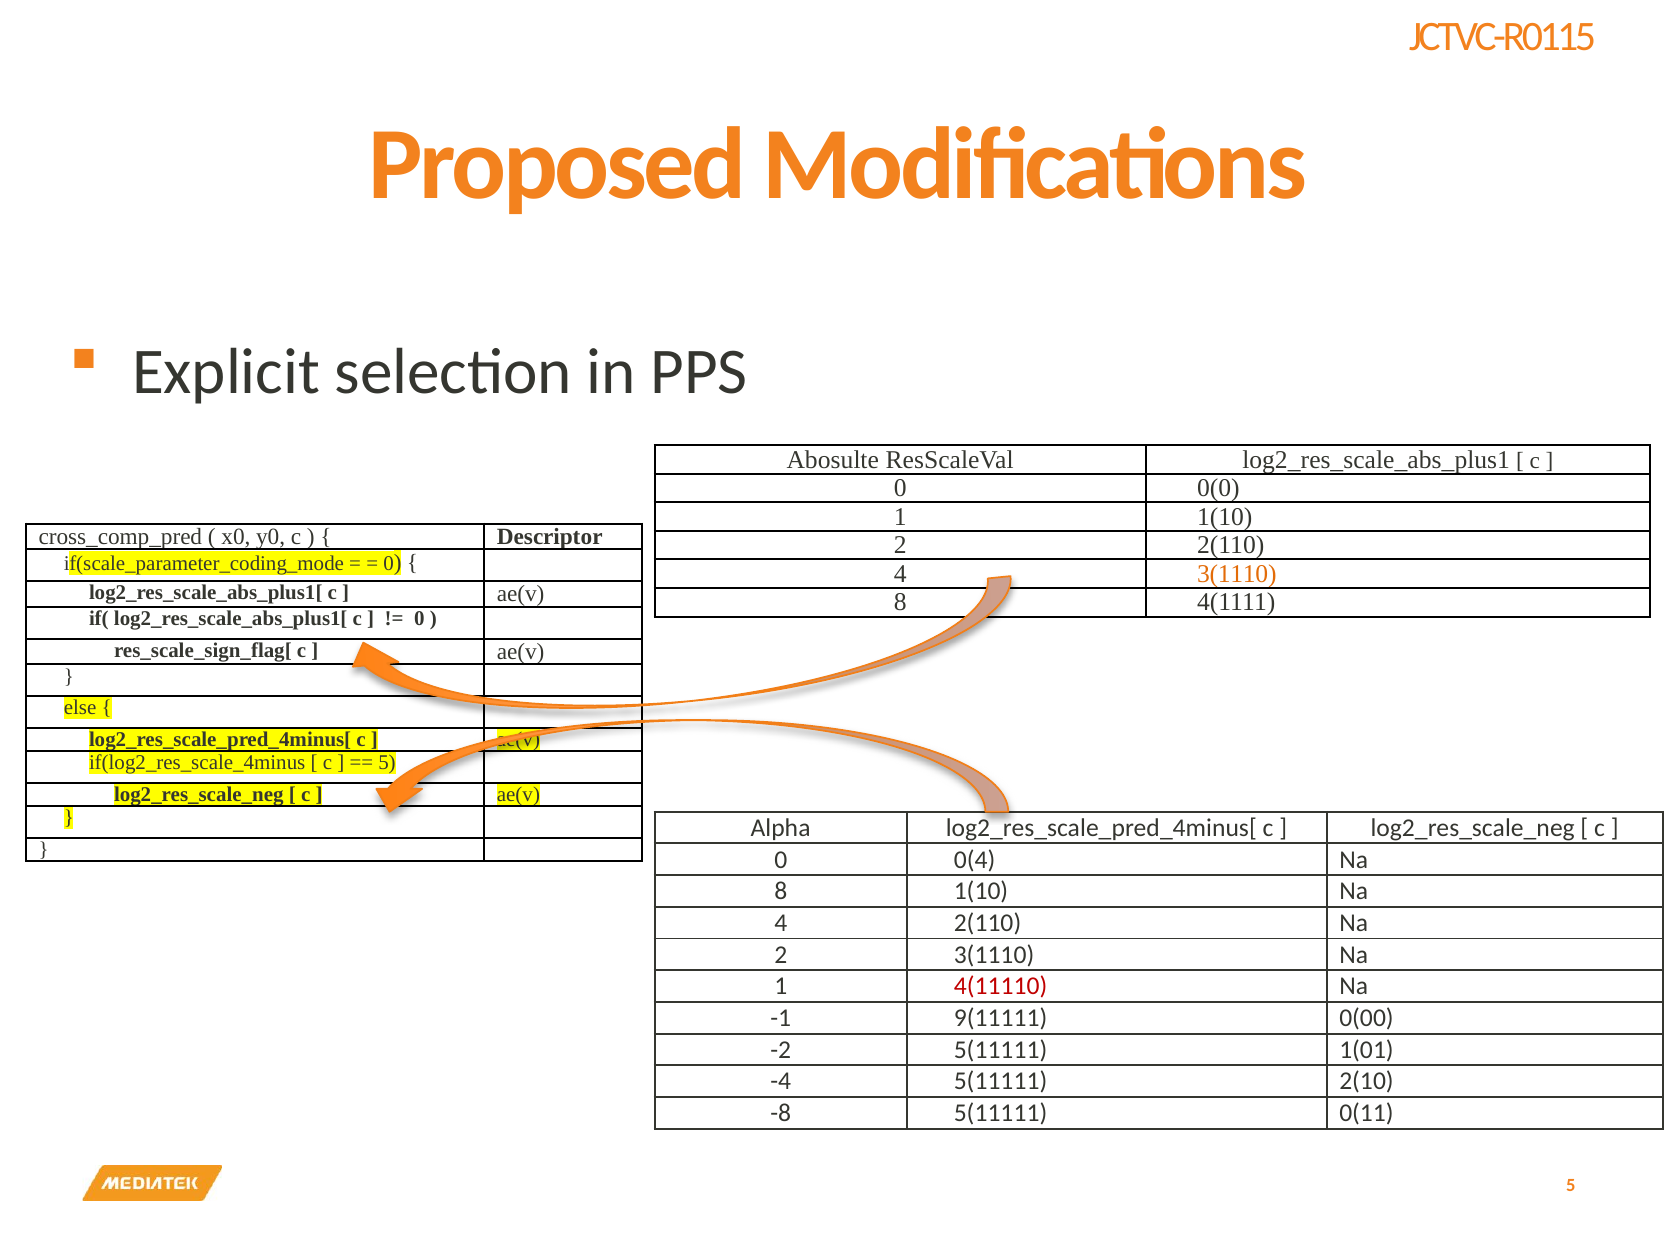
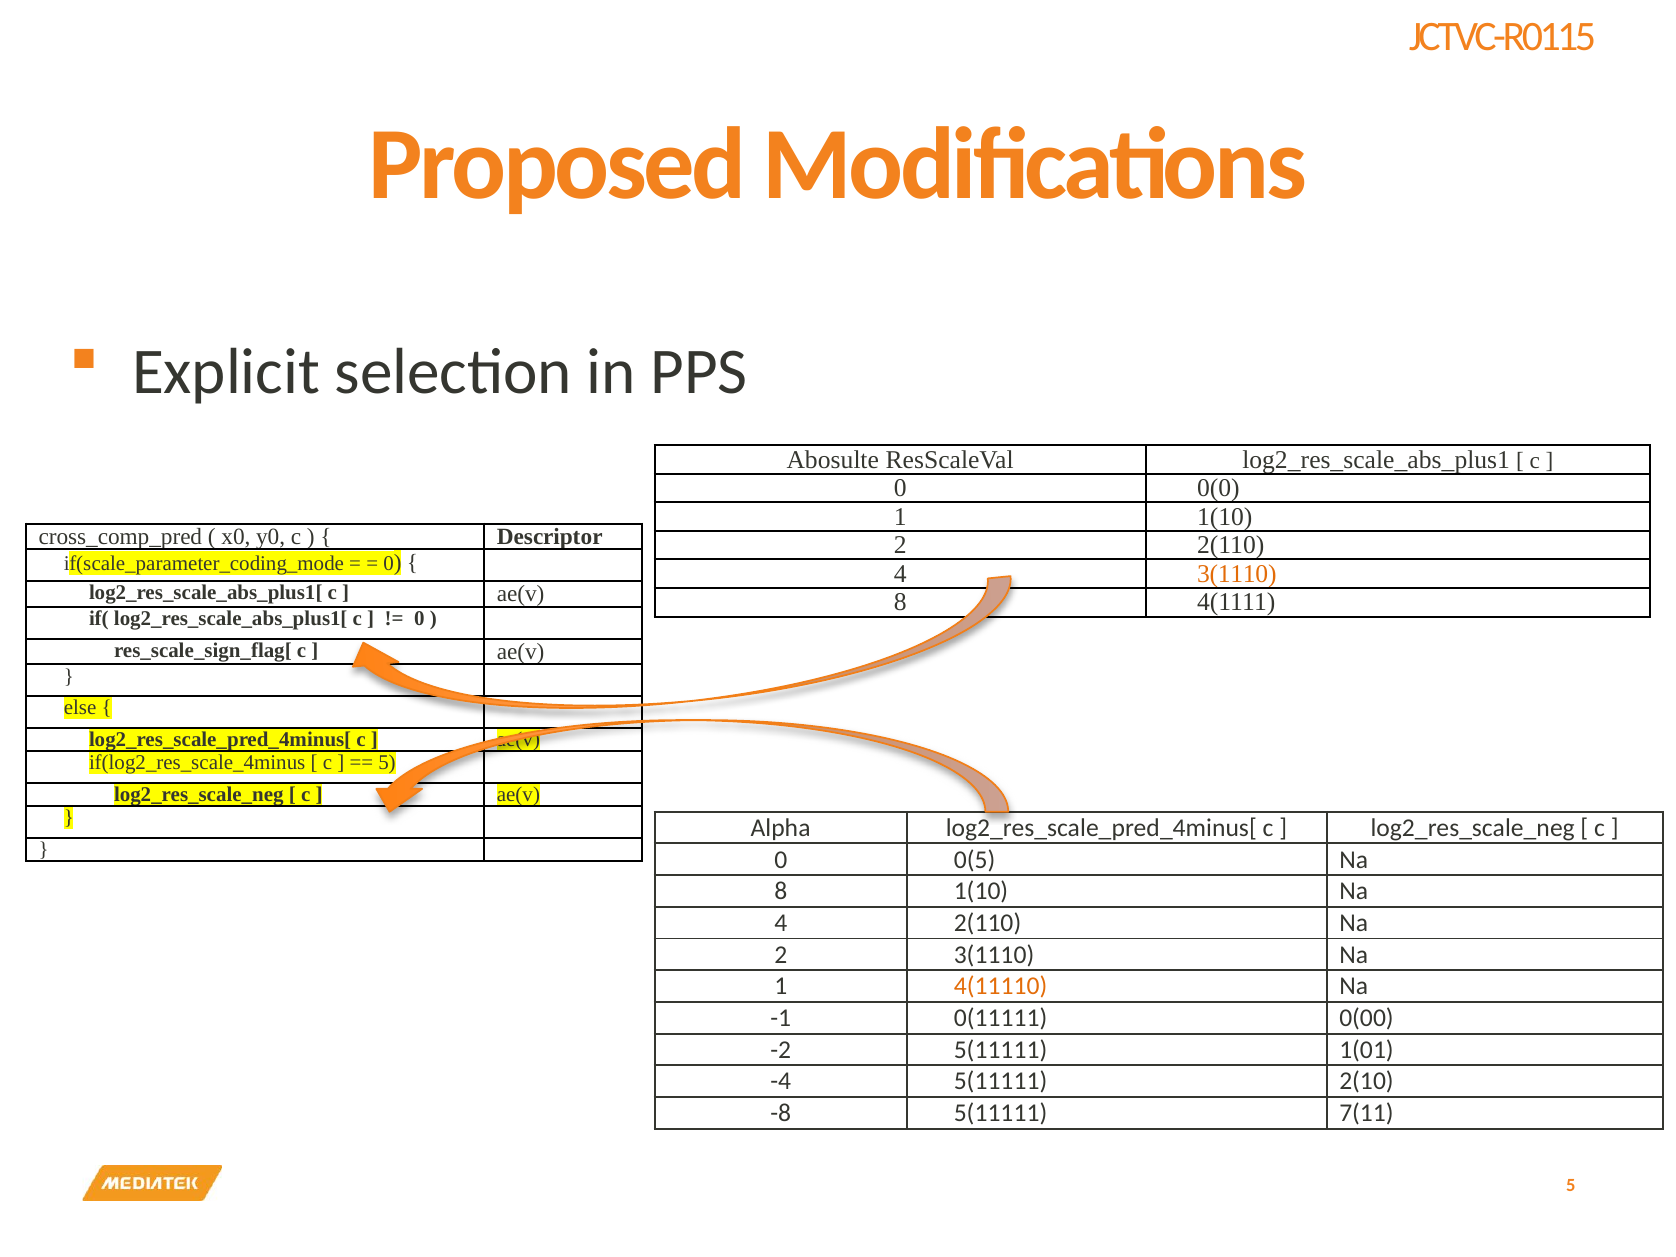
0(4: 0(4 -> 0(5
4(11110 colour: red -> orange
9(11111: 9(11111 -> 0(11111
0(11: 0(11 -> 7(11
